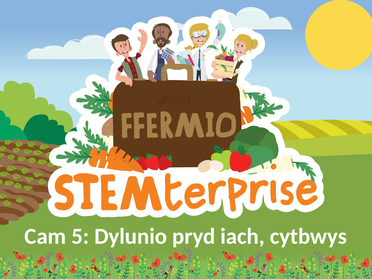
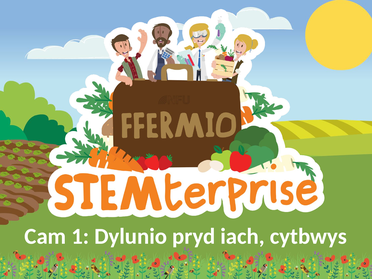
5: 5 -> 1
